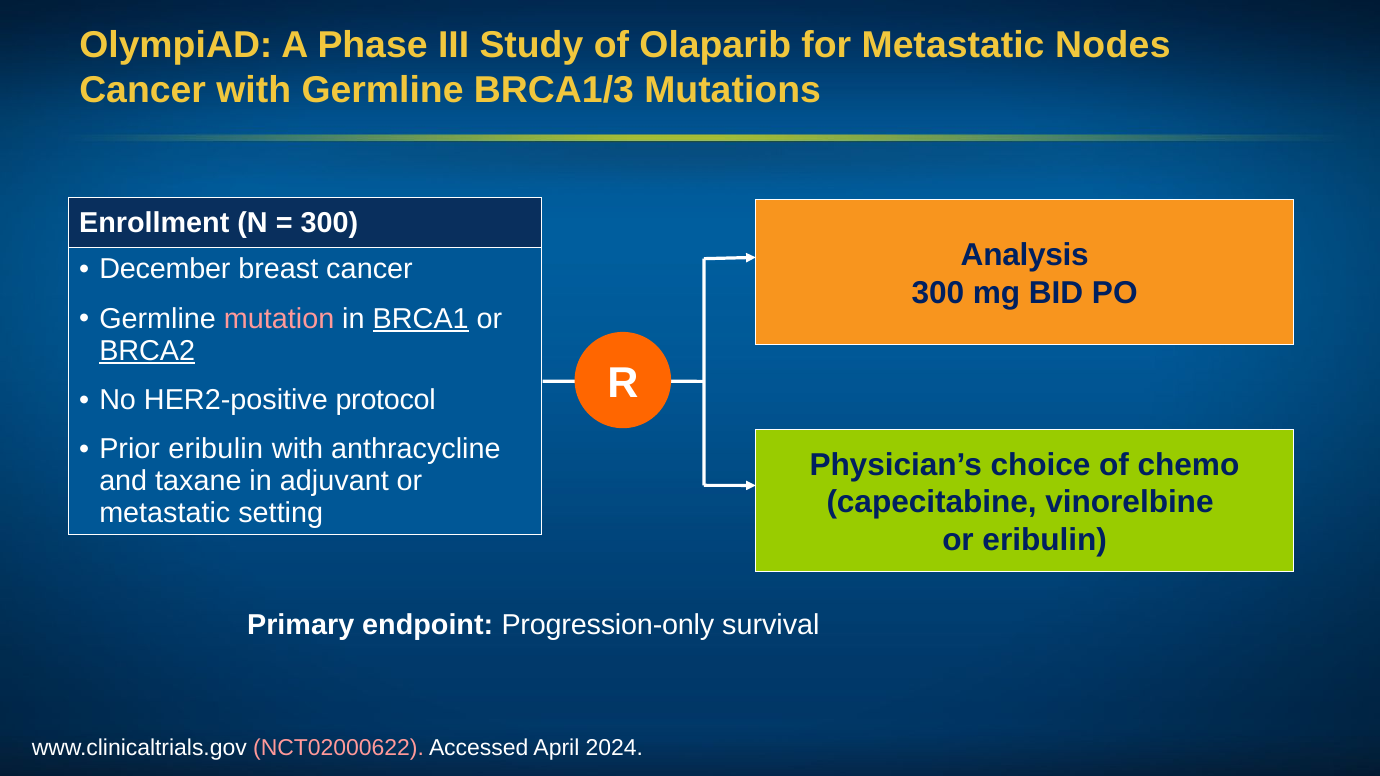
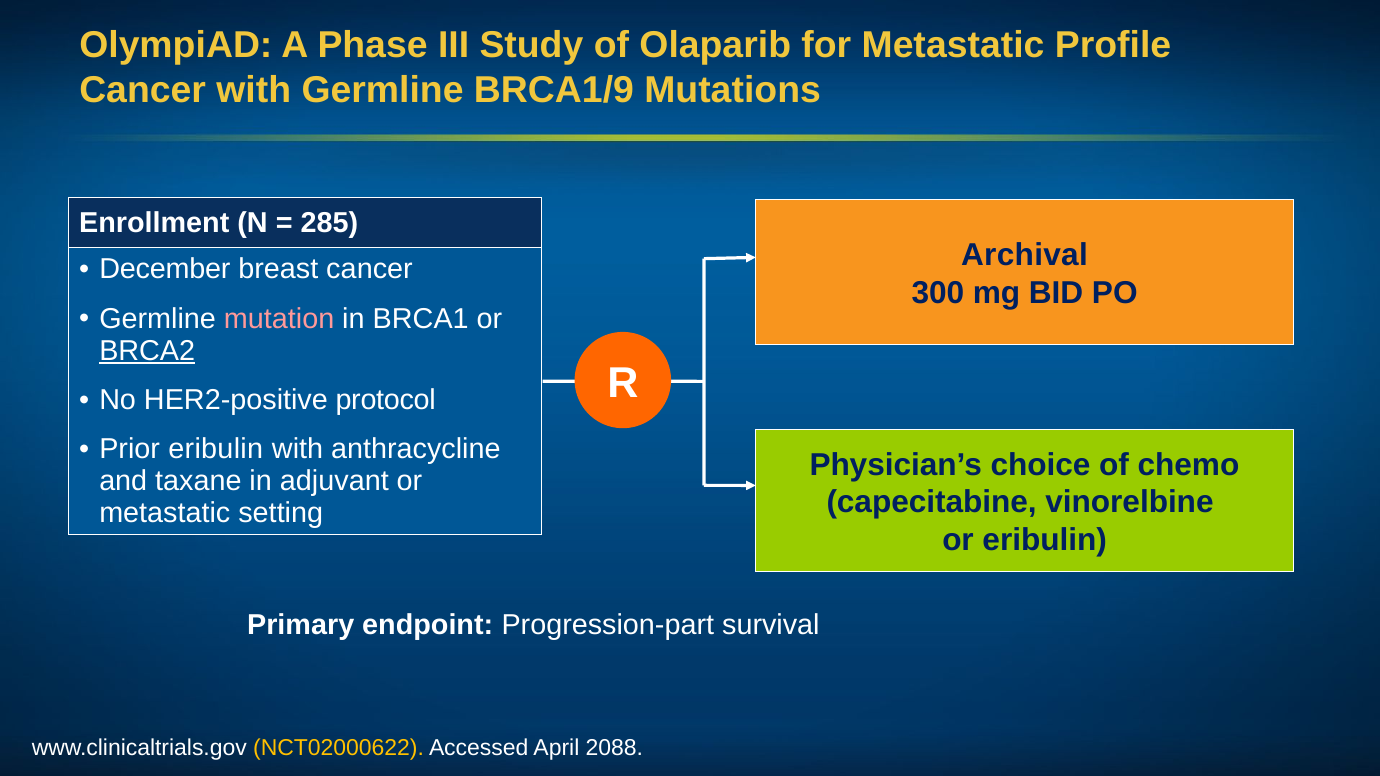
Nodes: Nodes -> Profile
BRCA1/3: BRCA1/3 -> BRCA1/9
300 at (329, 223): 300 -> 285
Analysis: Analysis -> Archival
BRCA1 underline: present -> none
Progression-only: Progression-only -> Progression-part
NCT02000622 colour: pink -> yellow
2024: 2024 -> 2088
